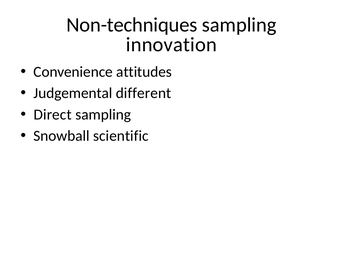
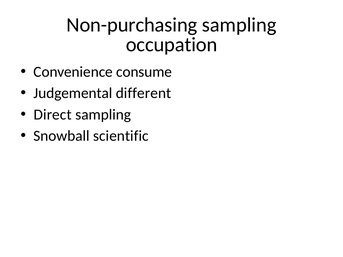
Non-techniques: Non-techniques -> Non-purchasing
innovation: innovation -> occupation
attitudes: attitudes -> consume
